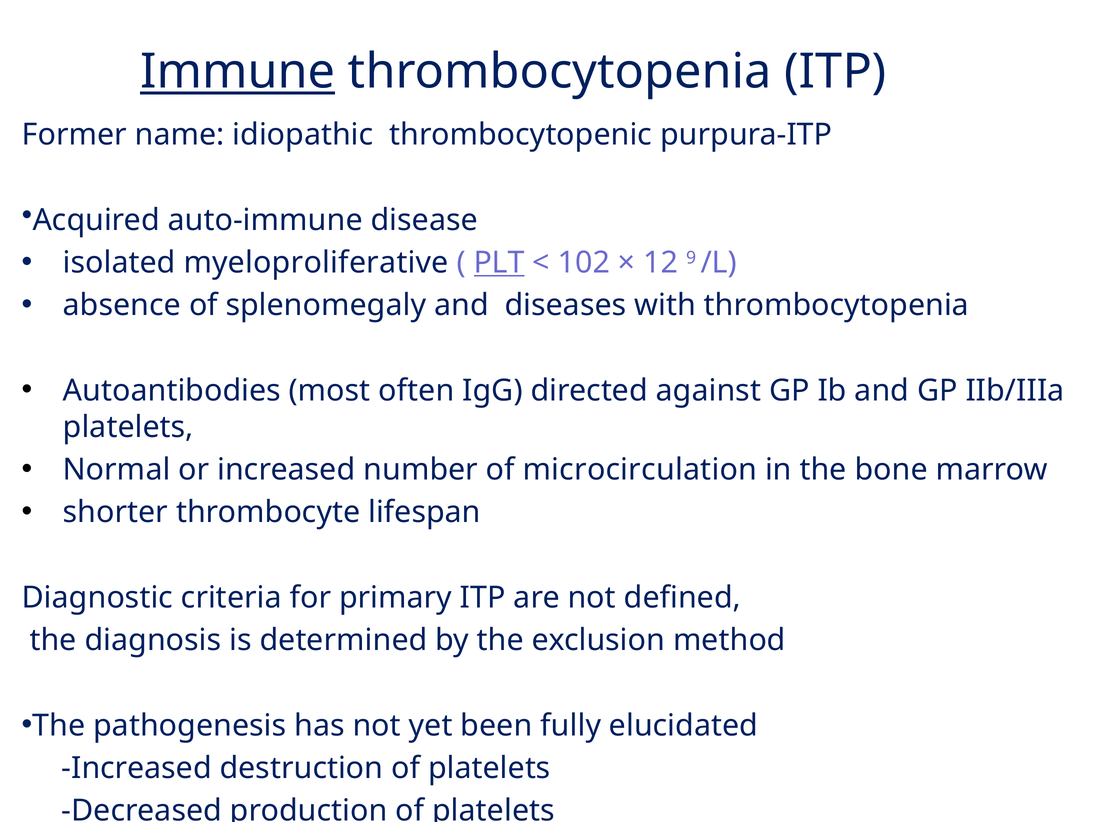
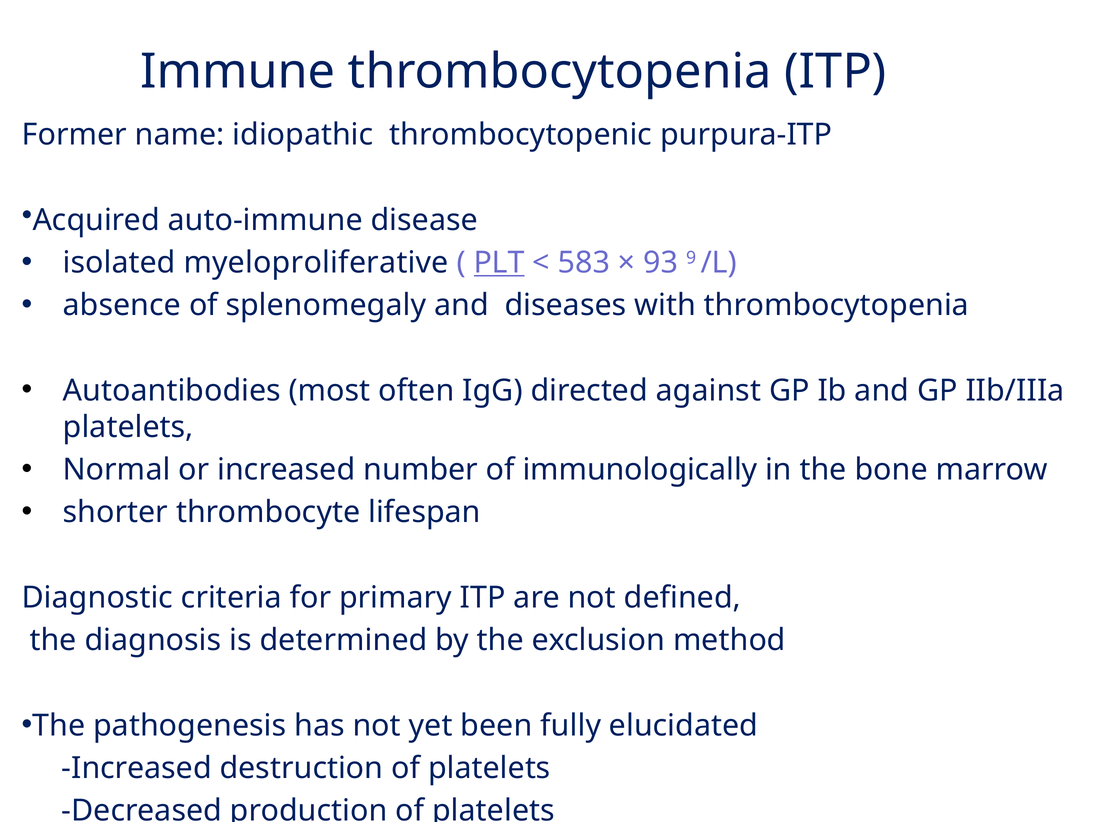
Immune underline: present -> none
102: 102 -> 583
12: 12 -> 93
microcirculation: microcirculation -> immunologically
